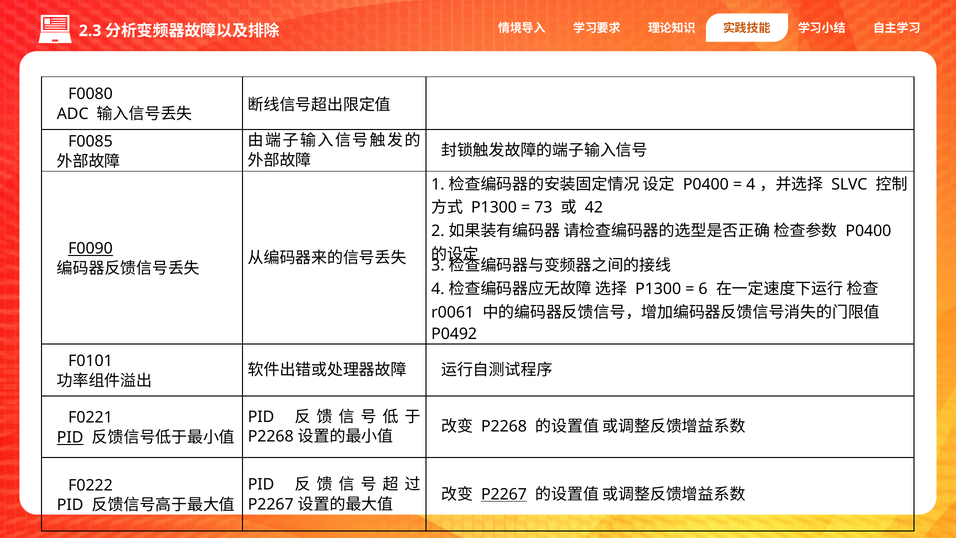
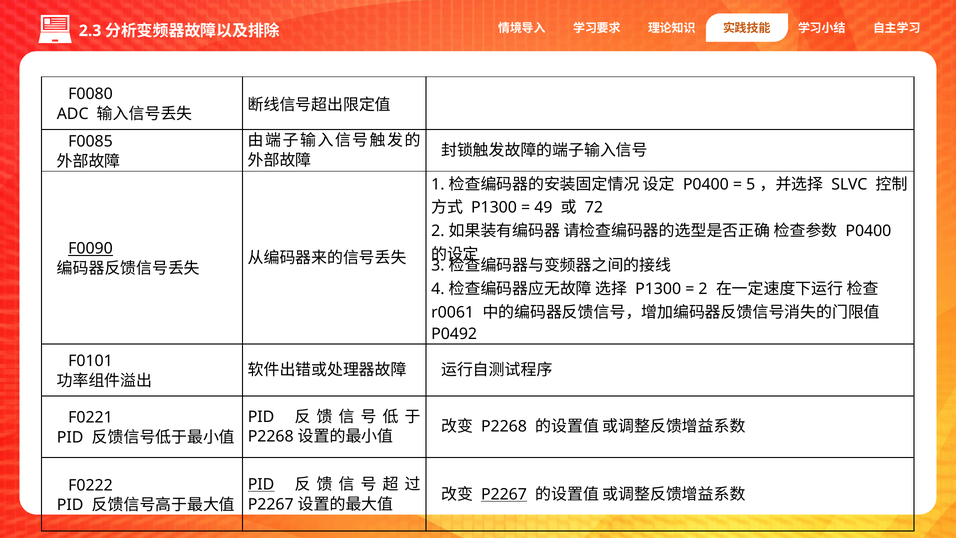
4 at (751, 184): 4 -> 5
73: 73 -> 49
42: 42 -> 72
6 at (703, 289): 6 -> 2
PID at (70, 437) underline: present -> none
PID at (261, 484) underline: none -> present
